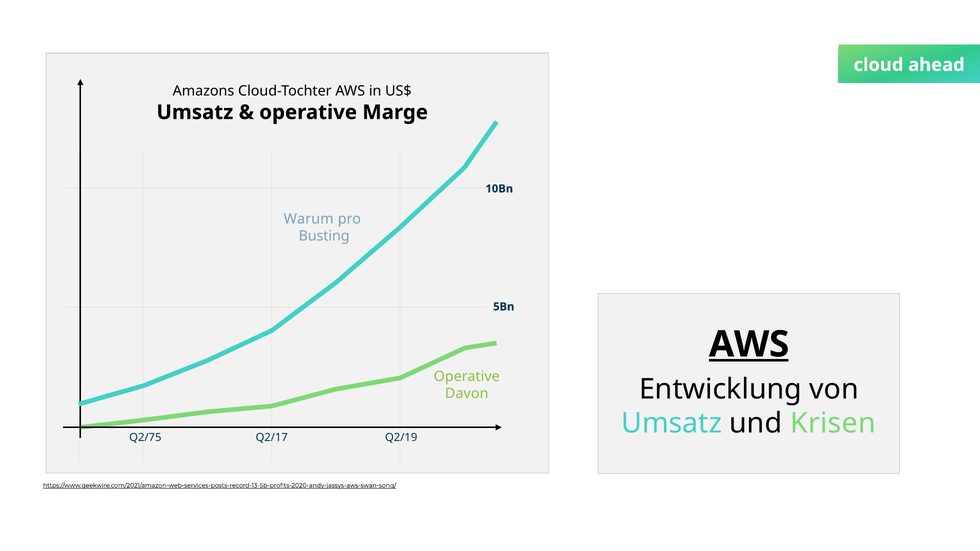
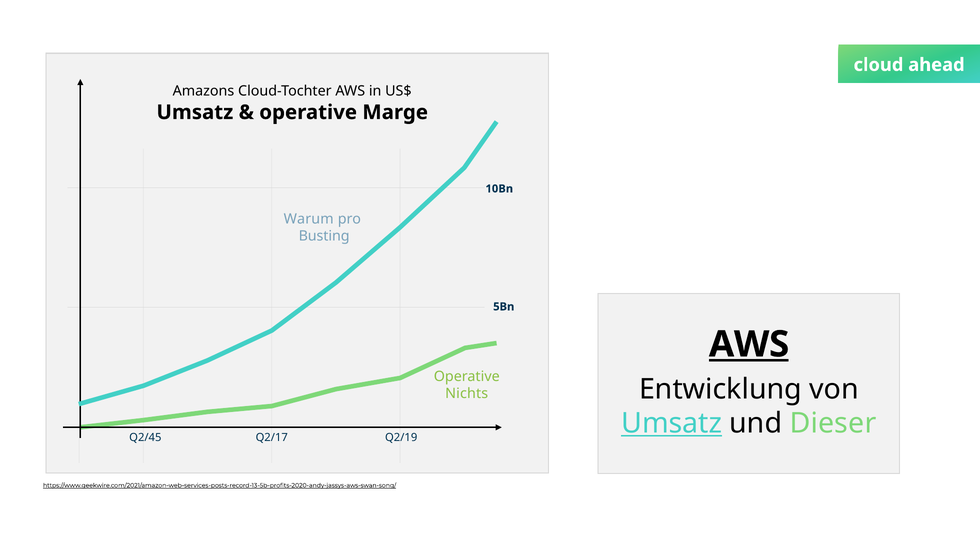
Davon: Davon -> Nichts
Umsatz at (672, 424) underline: none -> present
Krisen: Krisen -> Dieser
Q2/75: Q2/75 -> Q2/45
